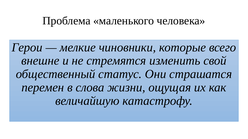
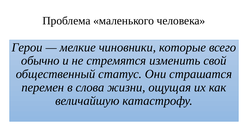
внешне: внешне -> обычно
